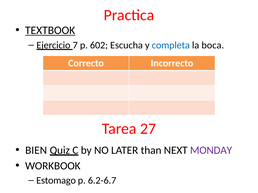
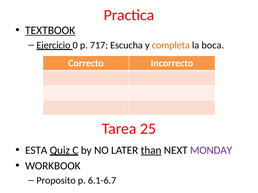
7: 7 -> 0
602: 602 -> 717
completa colour: blue -> orange
27: 27 -> 25
BIEN: BIEN -> ESTA
than underline: none -> present
Estomago: Estomago -> Proposito
6.2-6.7: 6.2-6.7 -> 6.1-6.7
